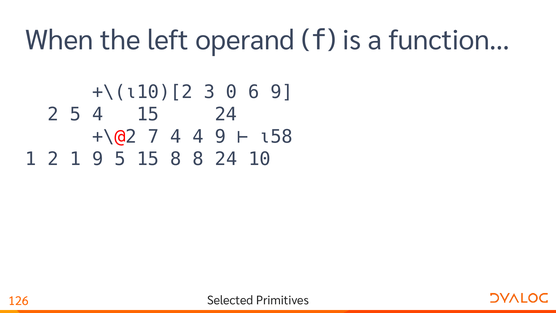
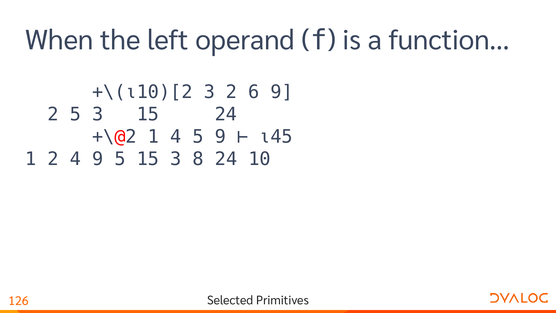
3 0: 0 -> 2
5 4: 4 -> 3
+\@2 7: 7 -> 1
4 4: 4 -> 5
⍳58: ⍳58 -> ⍳45
2 1: 1 -> 4
15 8: 8 -> 3
